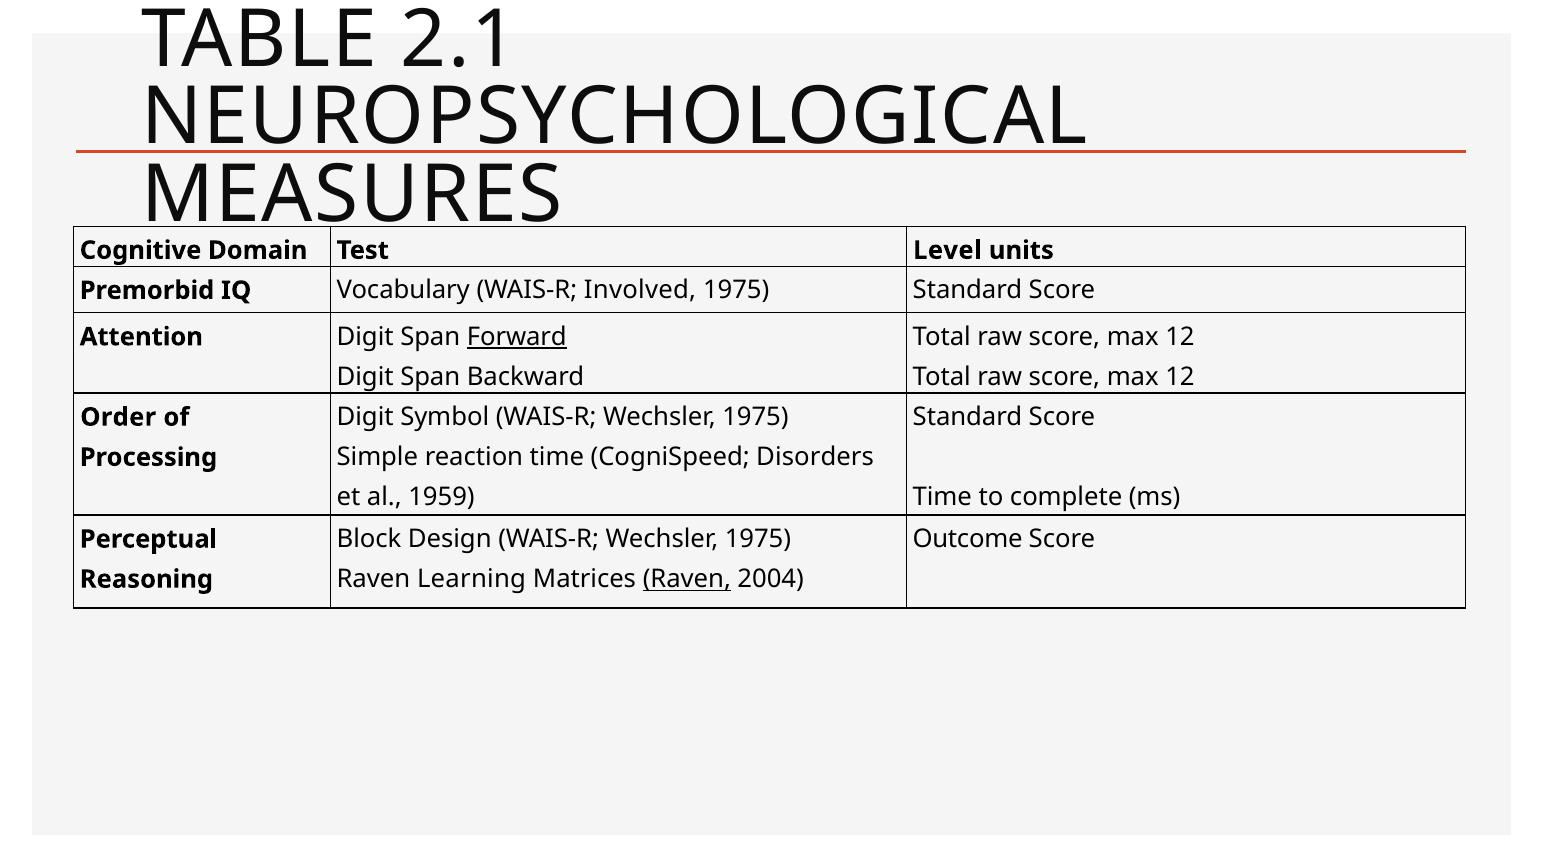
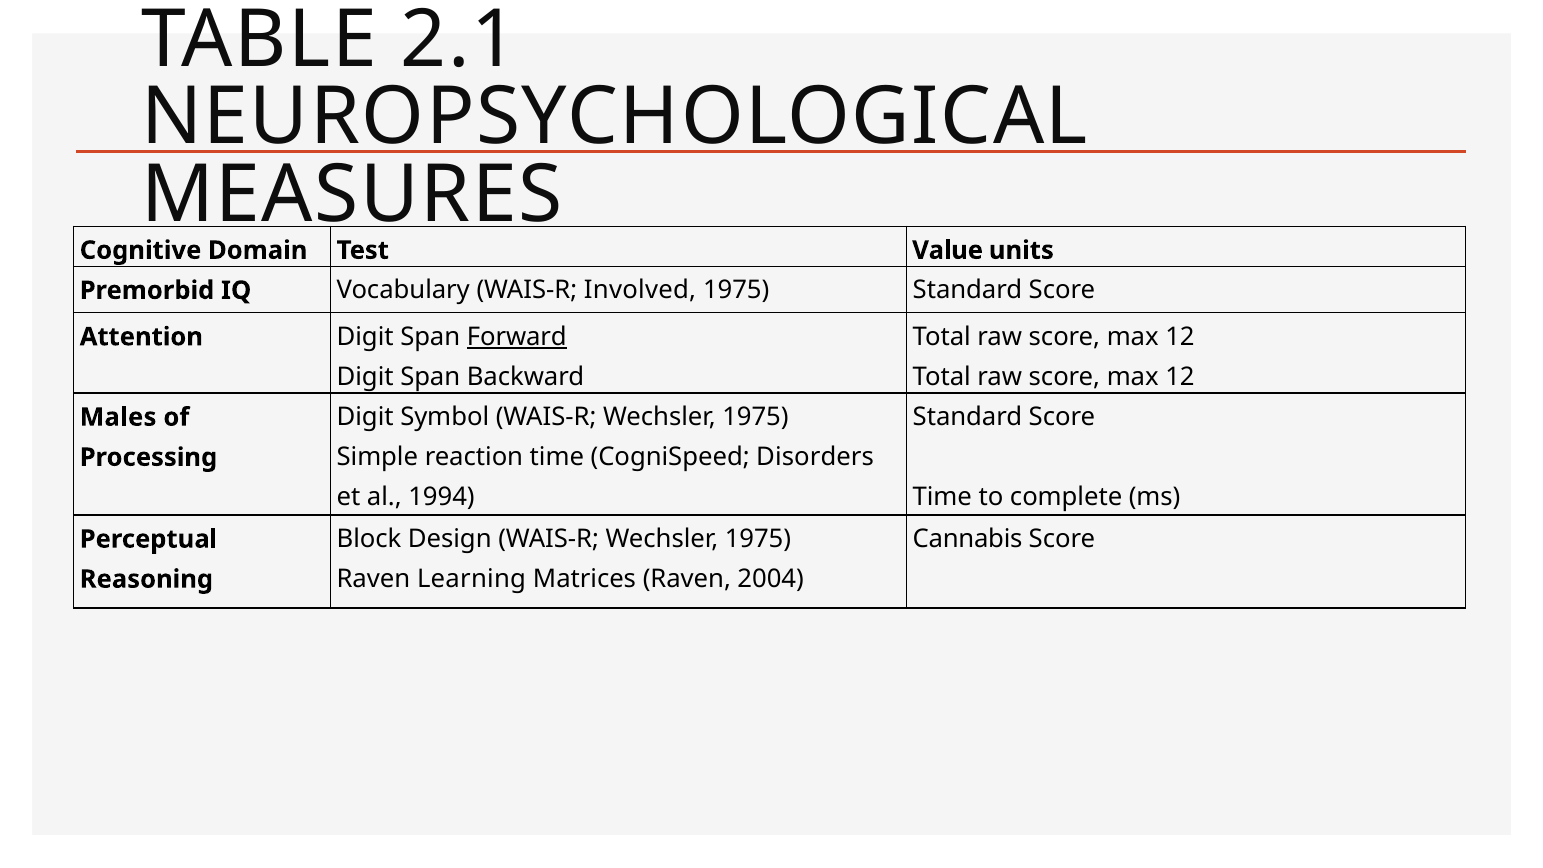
Level: Level -> Value
Order: Order -> Males
1959: 1959 -> 1994
Outcome: Outcome -> Cannabis
Raven at (687, 579) underline: present -> none
